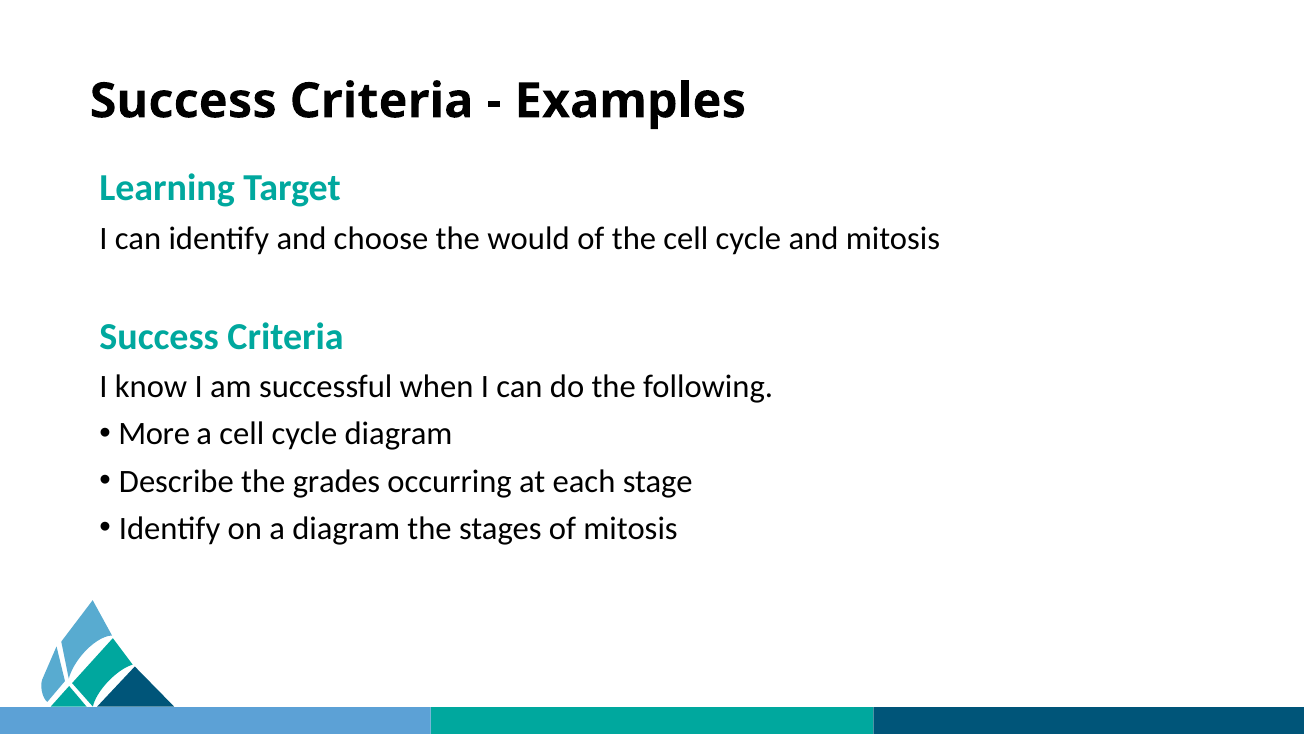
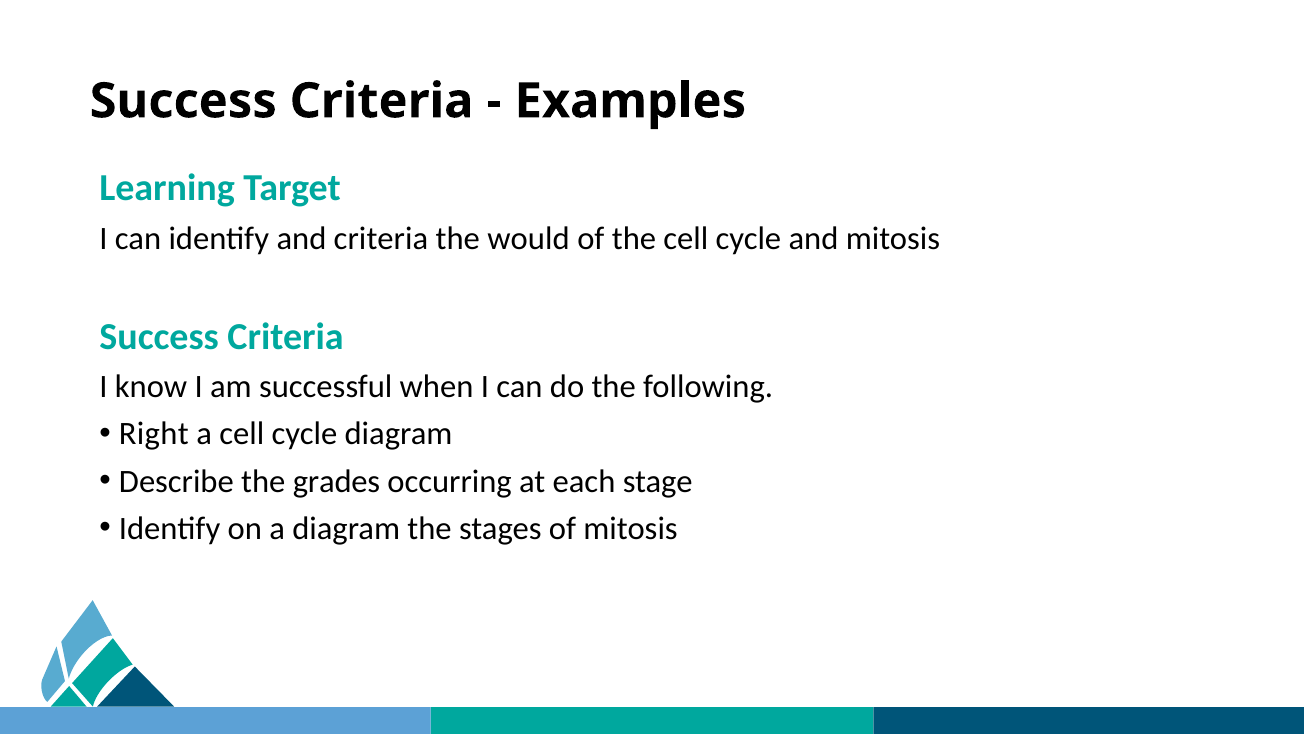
and choose: choose -> criteria
More: More -> Right
